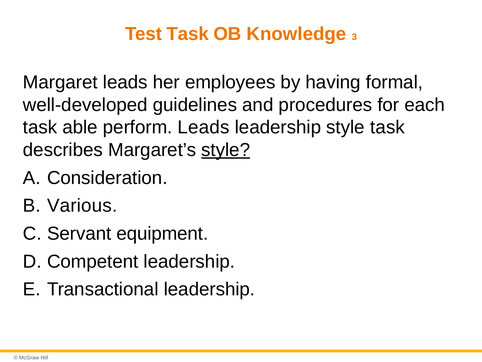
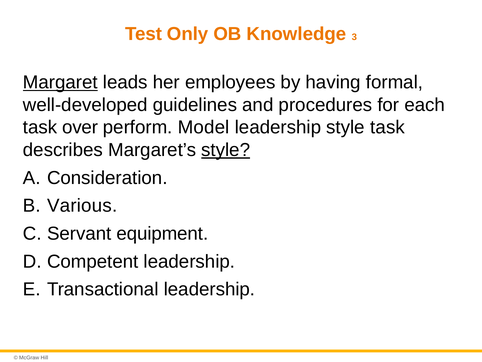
Test Task: Task -> Only
Margaret underline: none -> present
able: able -> over
perform Leads: Leads -> Model
